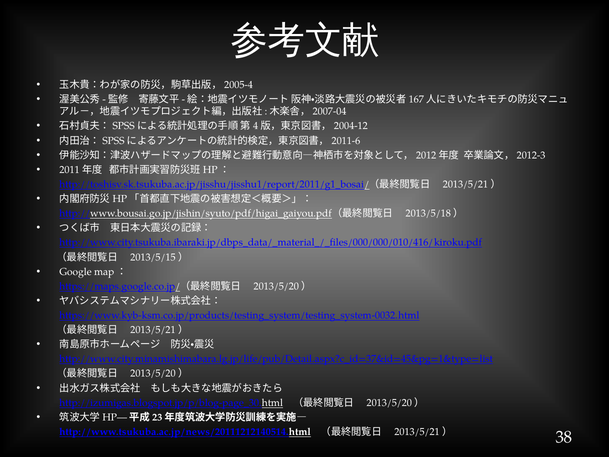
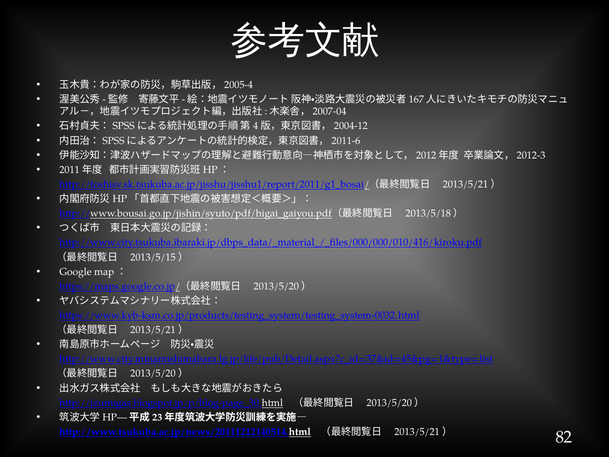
38: 38 -> 82
